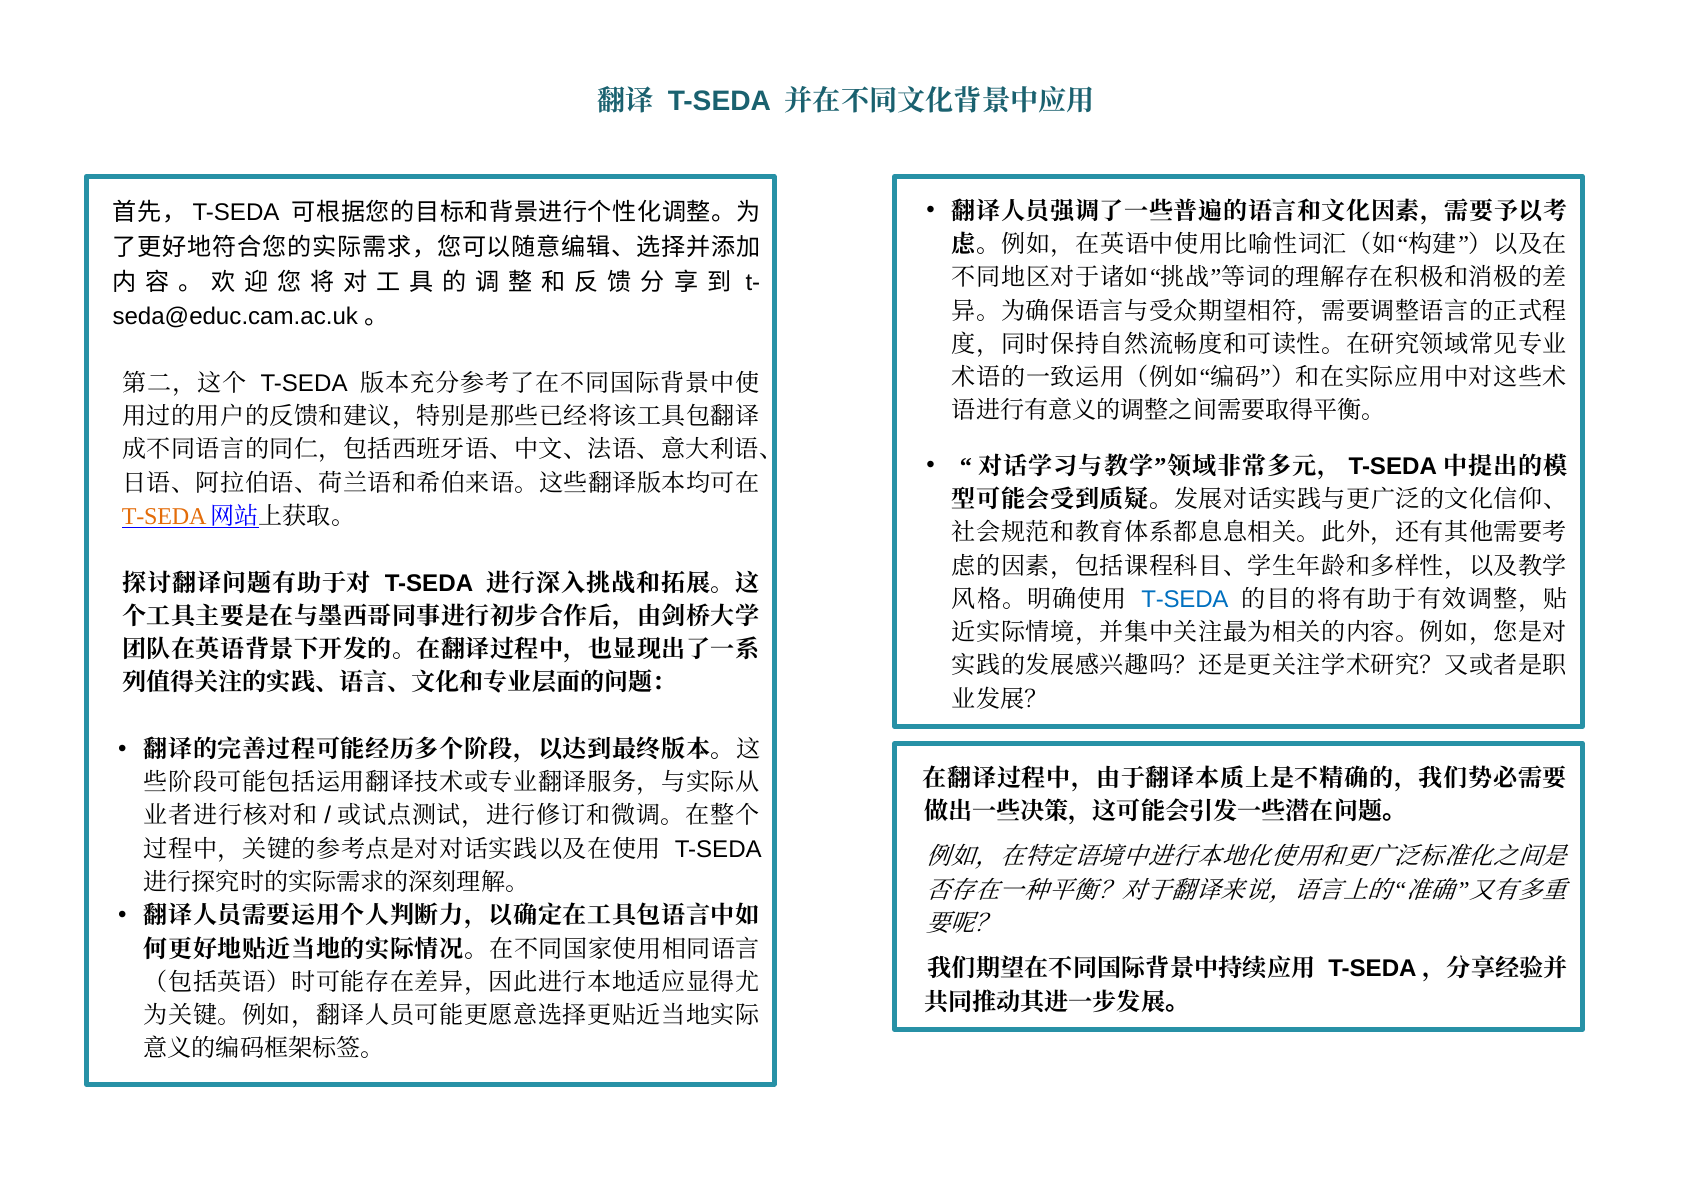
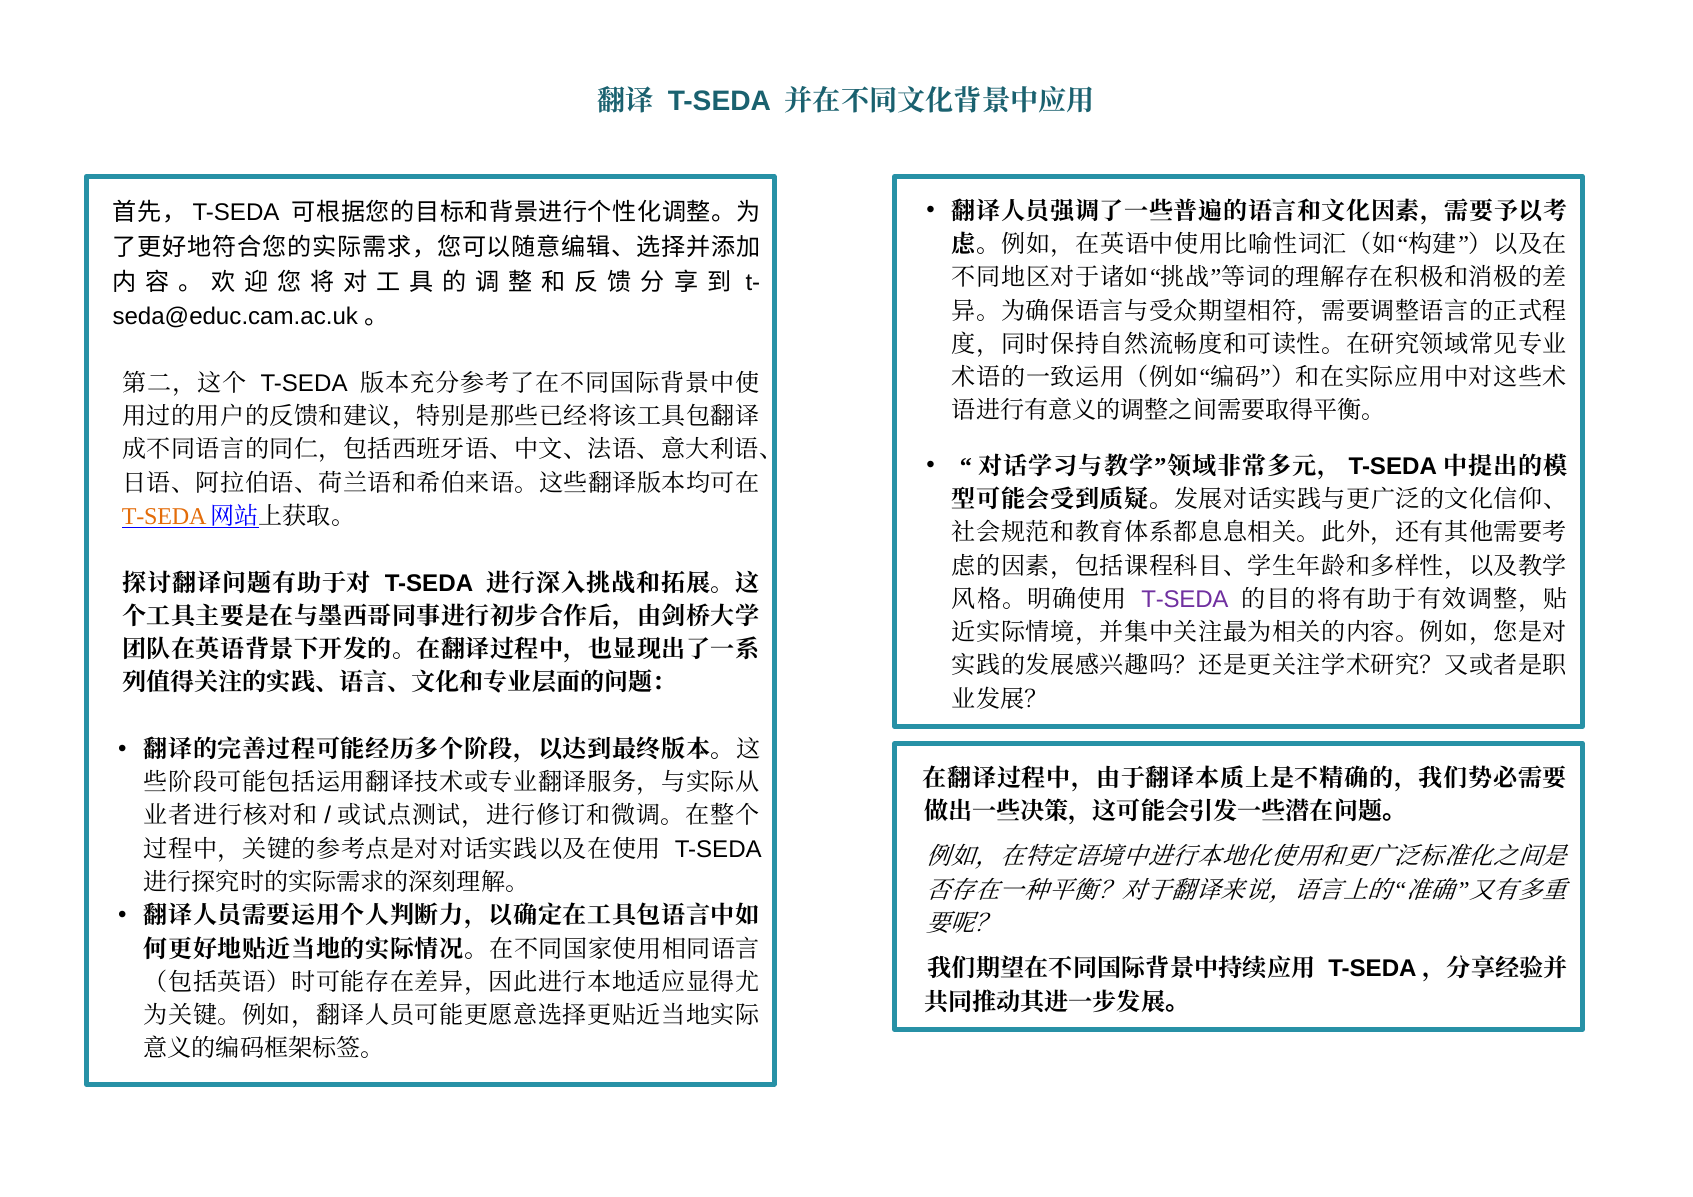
T-SEDA at (1185, 600) colour: blue -> purple
